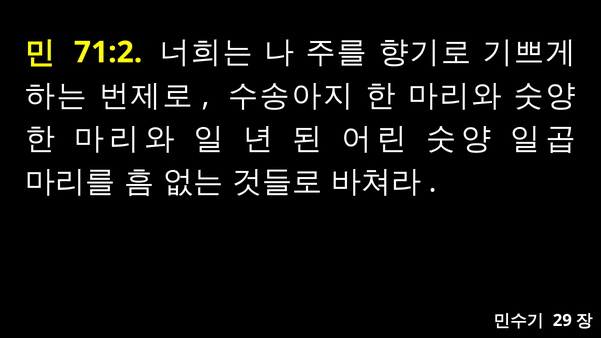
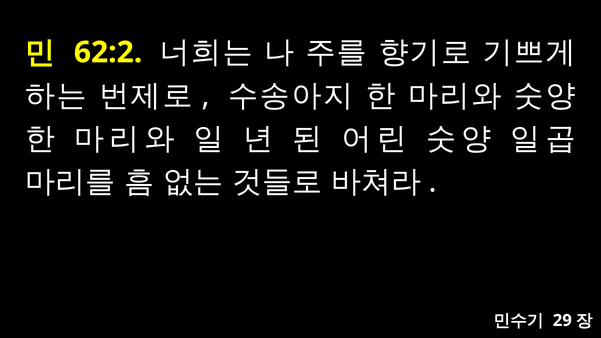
71:2: 71:2 -> 62:2
